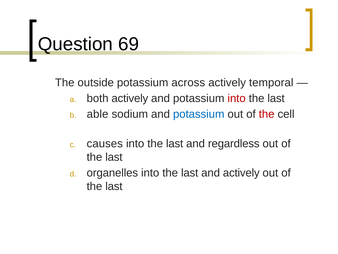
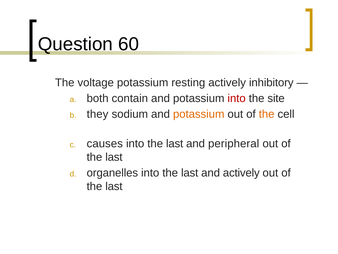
69: 69 -> 60
outside: outside -> voltage
across: across -> resting
temporal: temporal -> inhibitory
both actively: actively -> contain
last at (276, 98): last -> site
able: able -> they
potassium at (199, 114) colour: blue -> orange
the at (267, 114) colour: red -> orange
regardless: regardless -> peripheral
